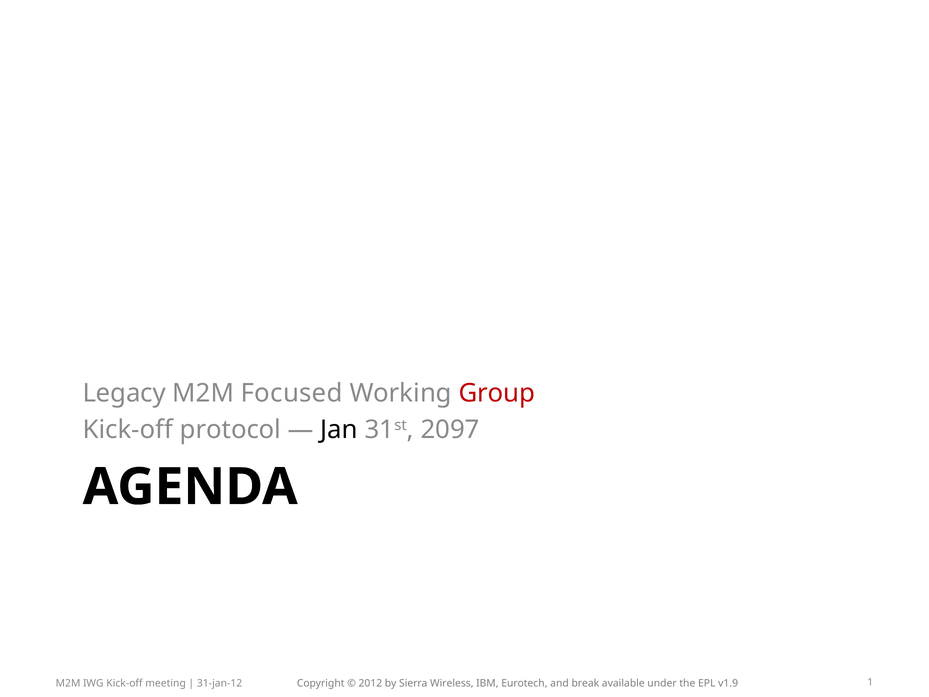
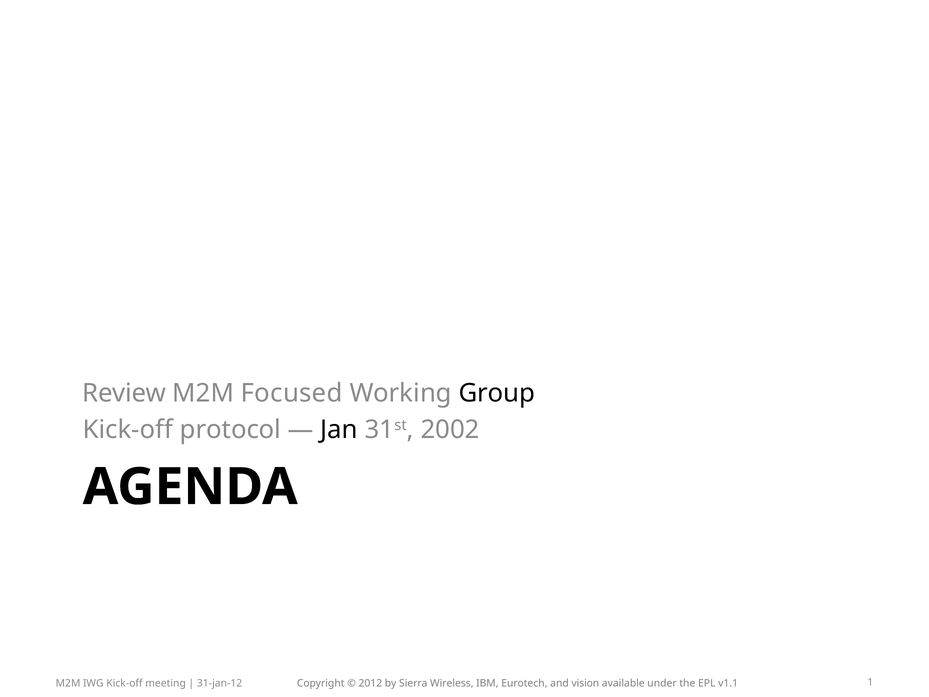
Legacy: Legacy -> Review
Group colour: red -> black
2097: 2097 -> 2002
break: break -> vision
v1.9: v1.9 -> v1.1
